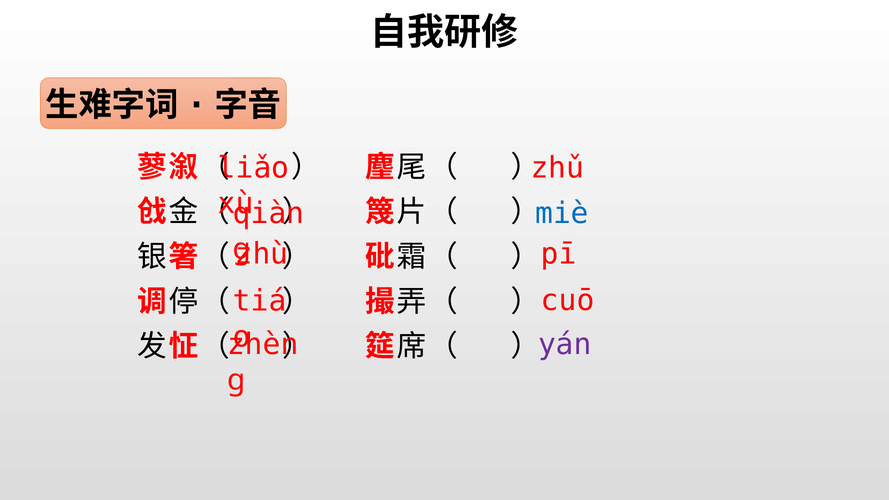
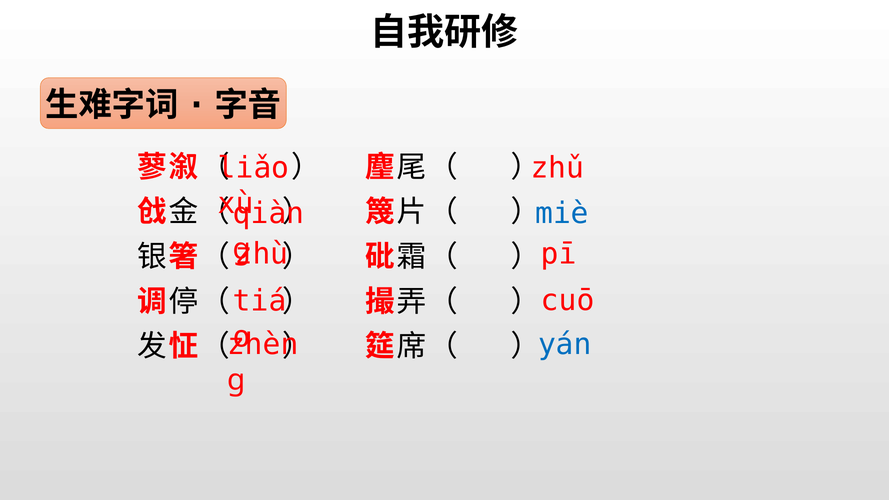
yán colour: purple -> blue
